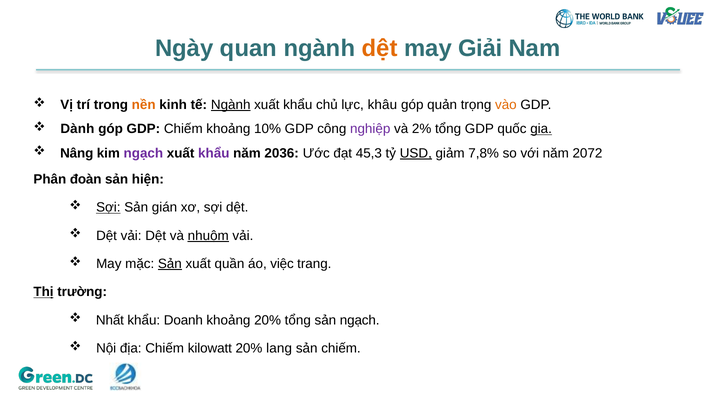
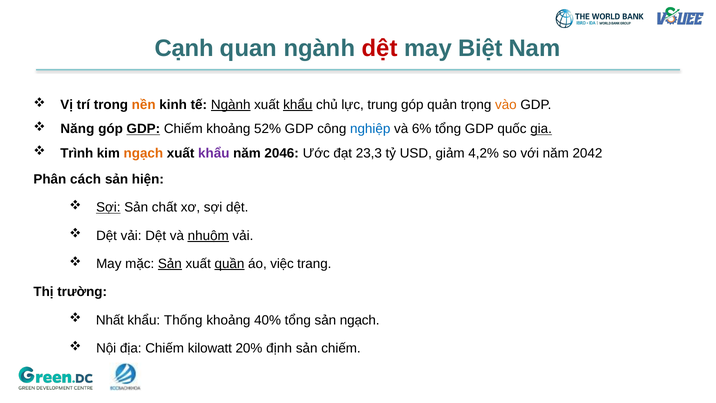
Ngày: Ngày -> Cạnh
dệt at (380, 48) colour: orange -> red
Giải: Giải -> Biệt
khẩu at (298, 105) underline: none -> present
khâu: khâu -> trung
Dành: Dành -> Năng
GDP at (143, 129) underline: none -> present
10%: 10% -> 52%
nghiệp colour: purple -> blue
2%: 2% -> 6%
Nâng: Nâng -> Trình
ngạch at (143, 153) colour: purple -> orange
2036: 2036 -> 2046
45,3: 45,3 -> 23,3
USD underline: present -> none
7,8%: 7,8% -> 4,2%
2072: 2072 -> 2042
đoàn: đoàn -> cách
gián: gián -> chất
quần underline: none -> present
Thị underline: present -> none
Doanh: Doanh -> Thống
khoảng 20%: 20% -> 40%
lang: lang -> định
